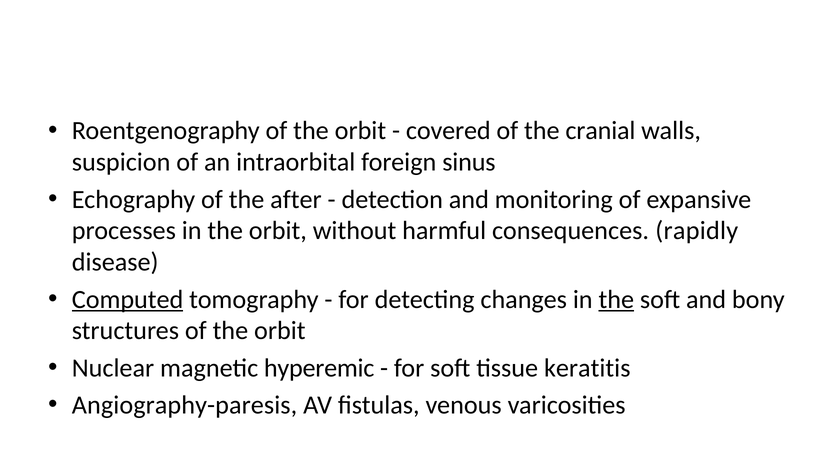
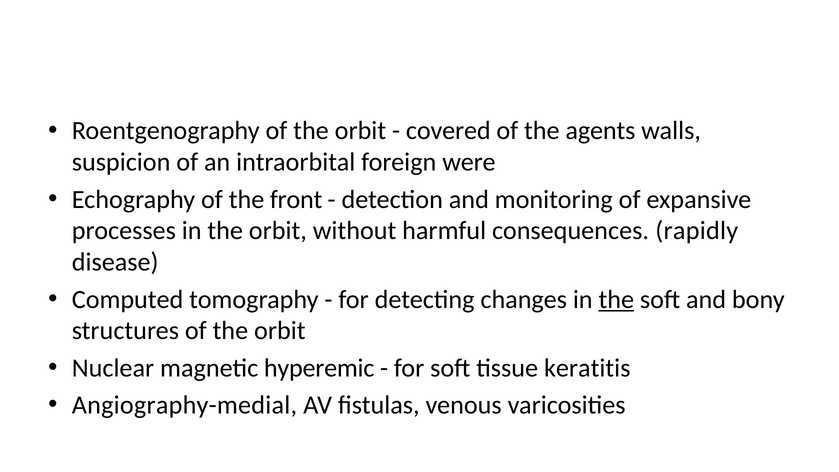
cranial: cranial -> agents
sinus: sinus -> were
after: after -> front
Computed underline: present -> none
Angiography-paresis: Angiography-paresis -> Angiography-medial
